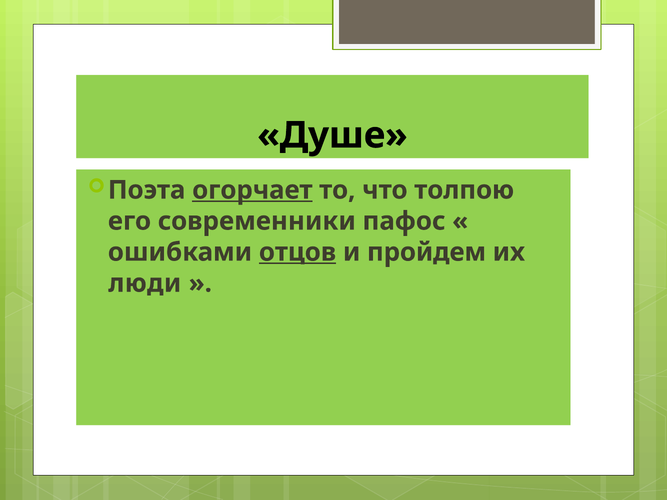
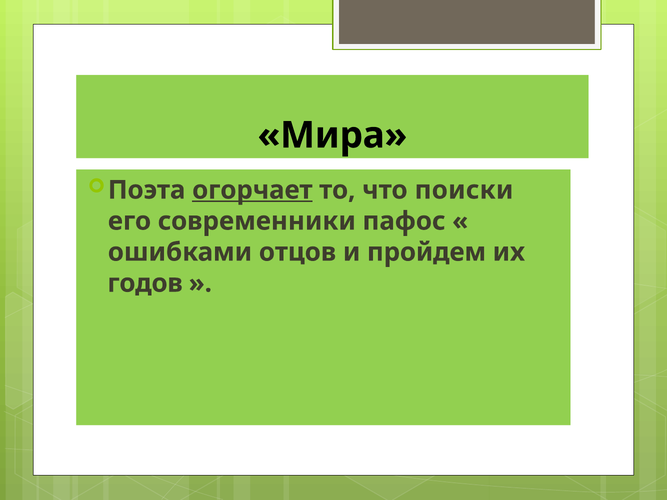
Душе: Душе -> Мира
толпою: толпою -> поиски
отцов underline: present -> none
люди: люди -> годов
